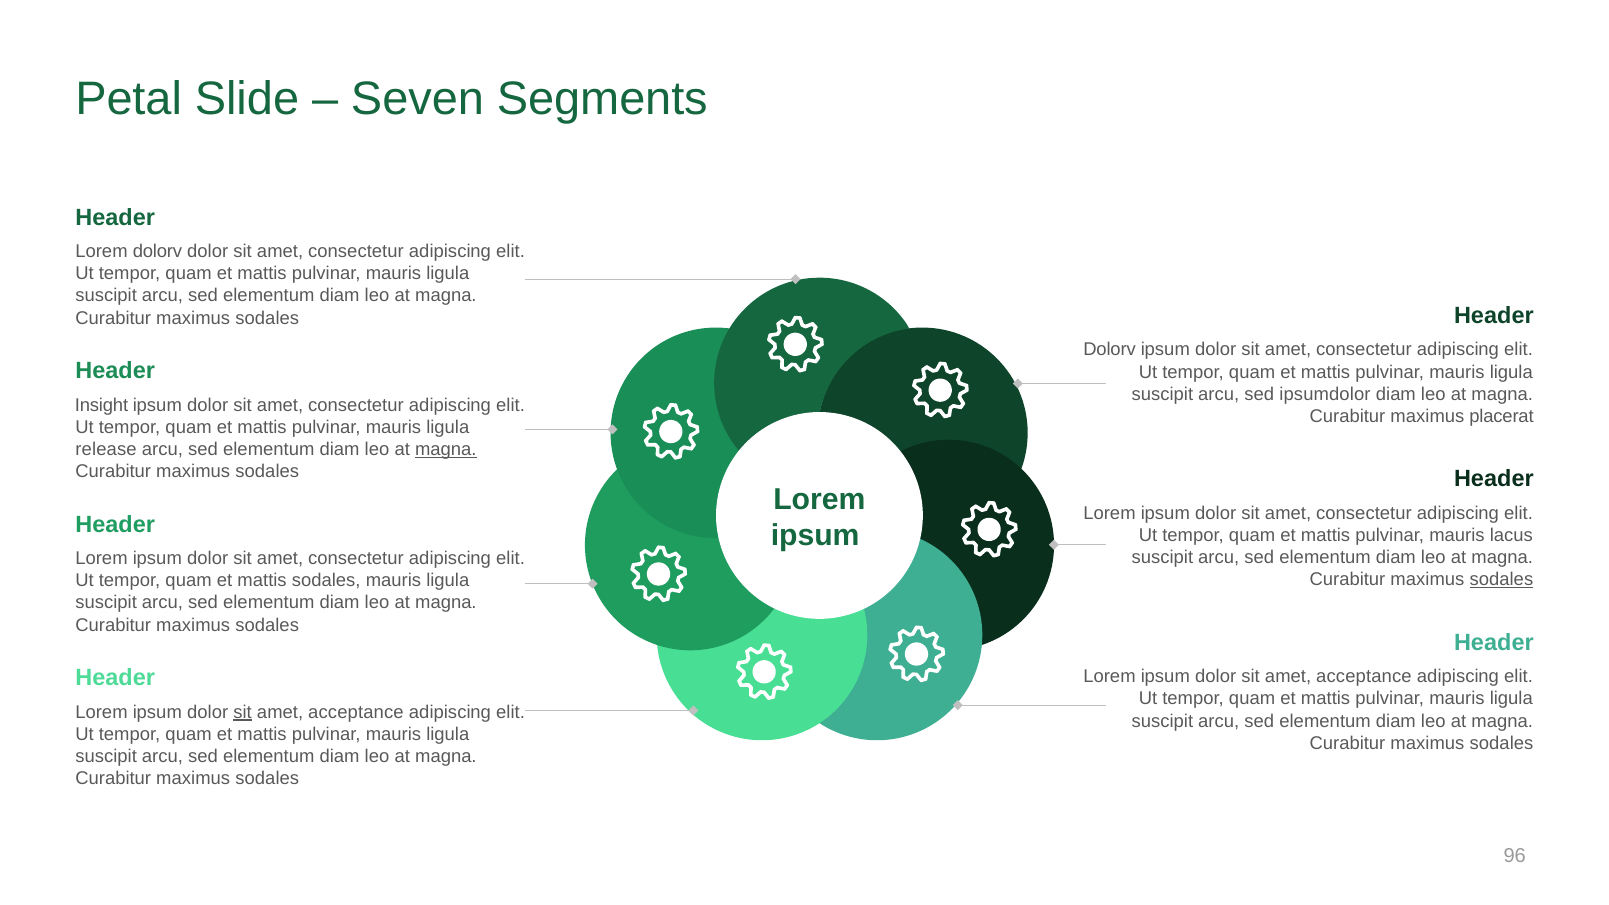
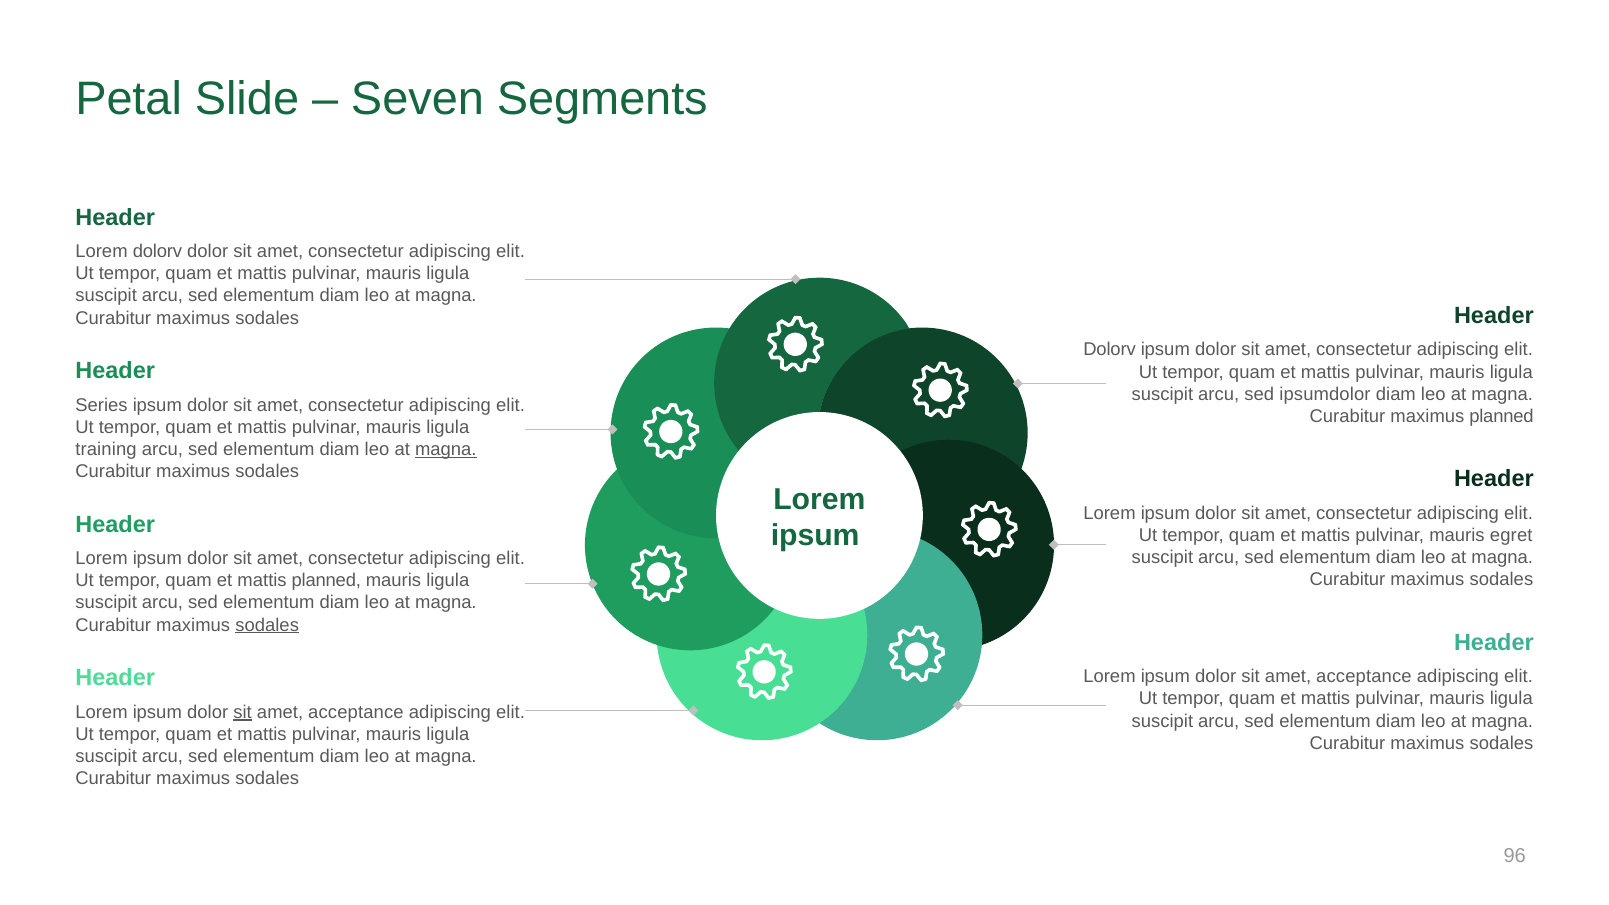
Insight: Insight -> Series
maximus placerat: placerat -> planned
release: release -> training
lacus: lacus -> egret
sodales at (1501, 580) underline: present -> none
mattis sodales: sodales -> planned
sodales at (267, 625) underline: none -> present
